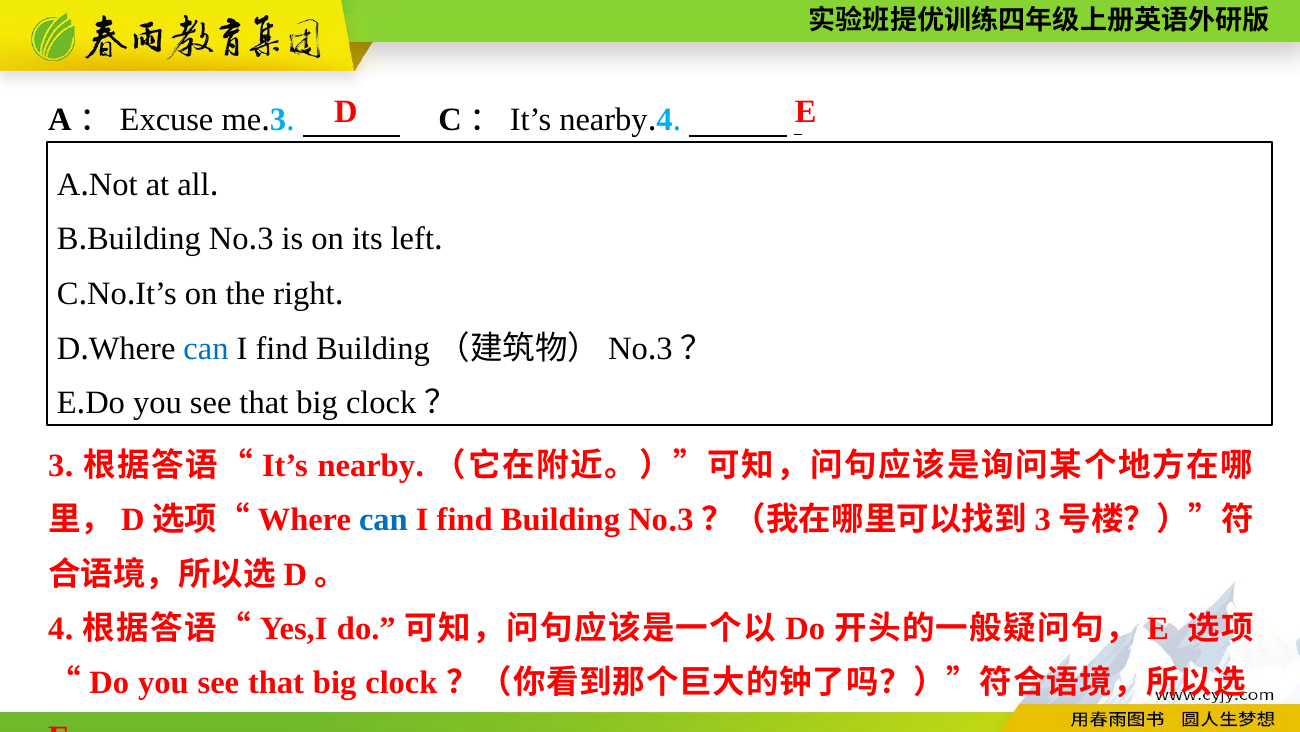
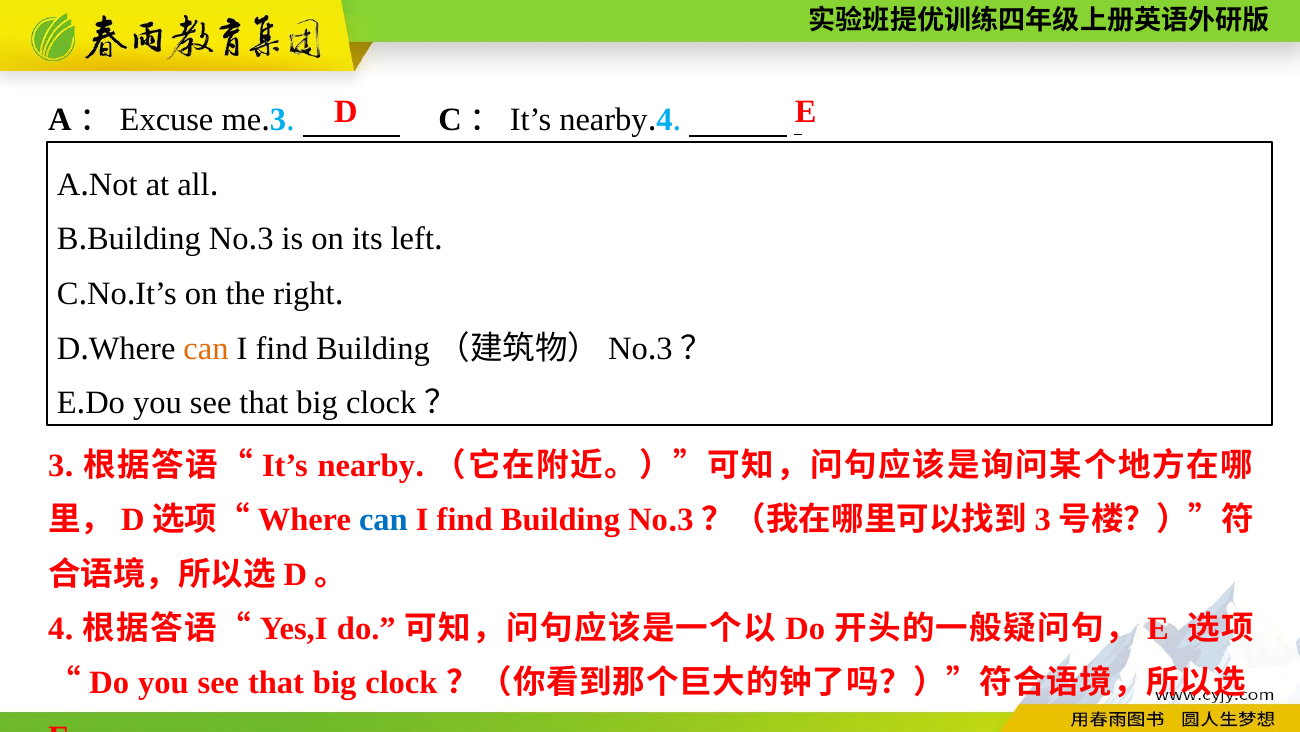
can at (206, 348) colour: blue -> orange
